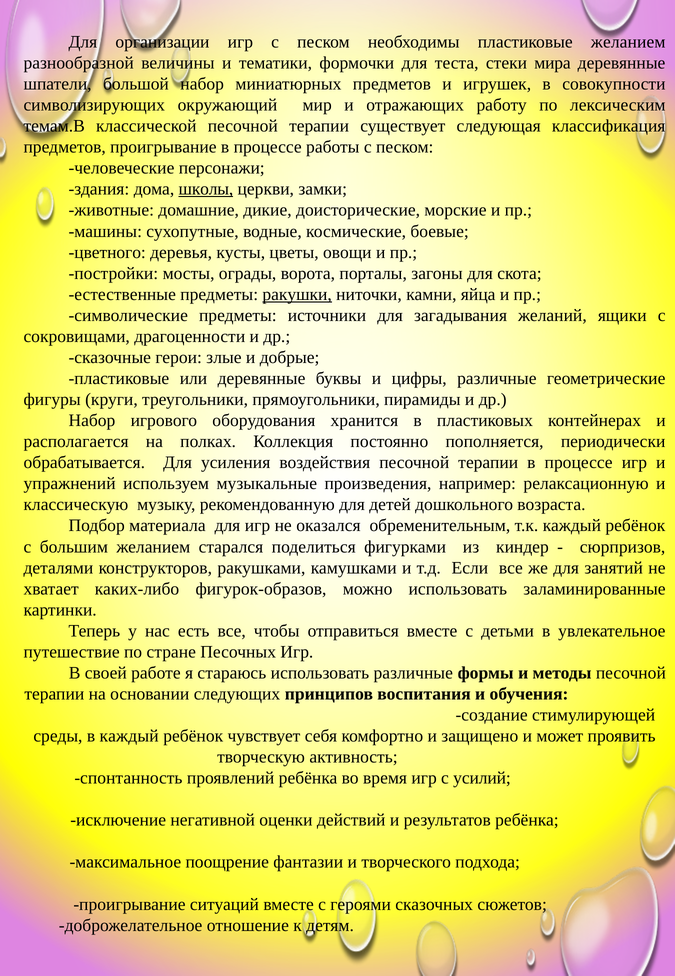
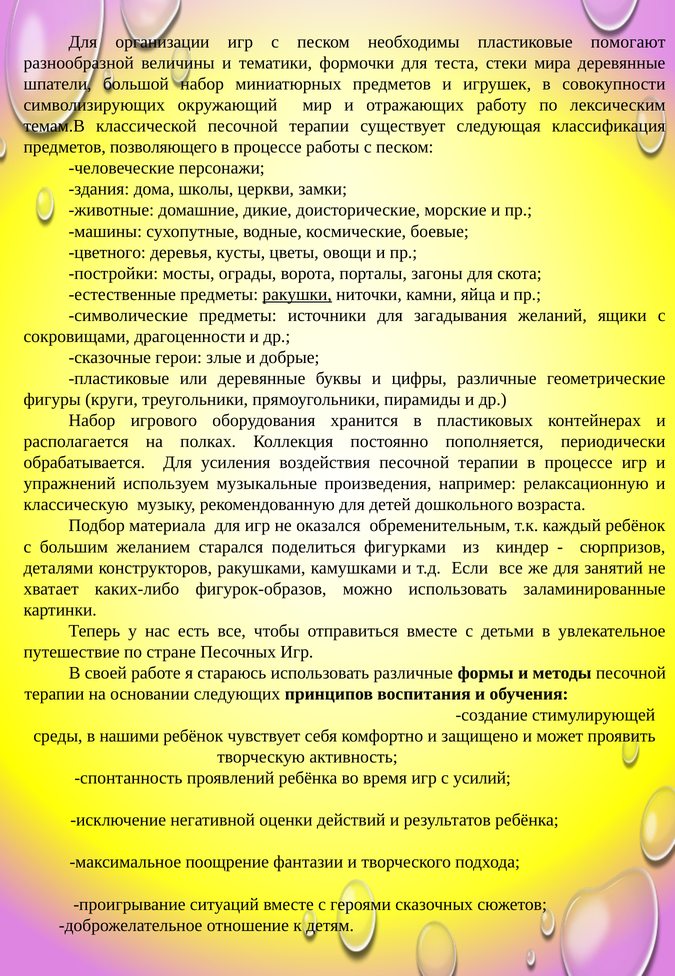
пластиковые желанием: желанием -> помогают
предметов проигрывание: проигрывание -> позволяющего
школы underline: present -> none
в каждый: каждый -> нашими
